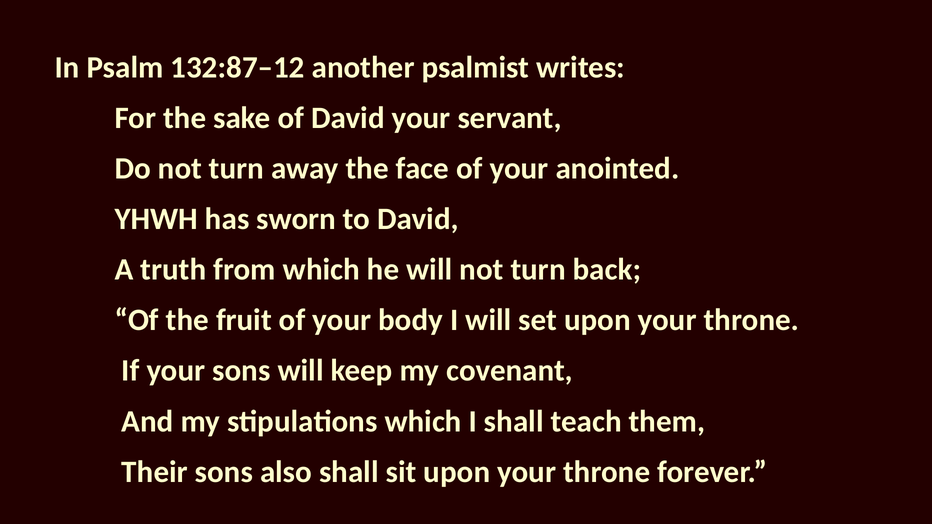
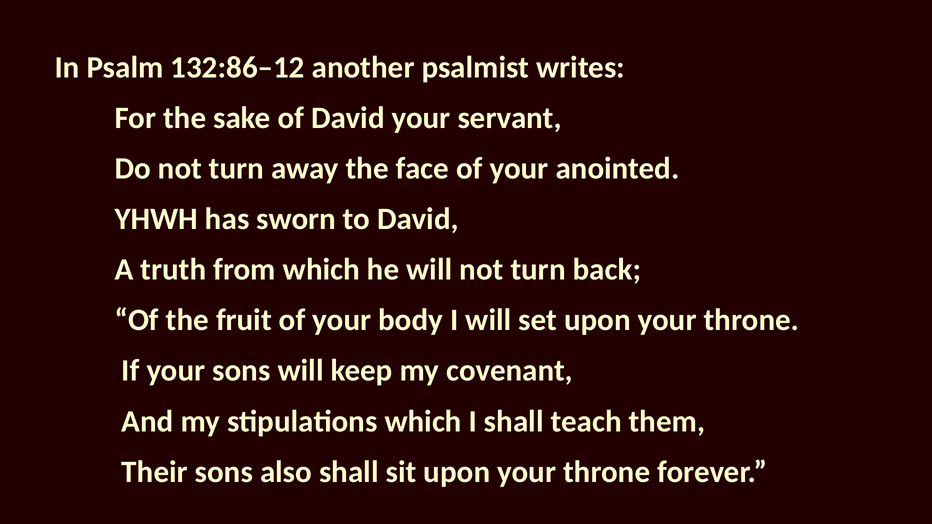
132:87–12: 132:87–12 -> 132:86–12
